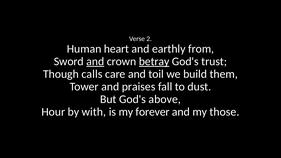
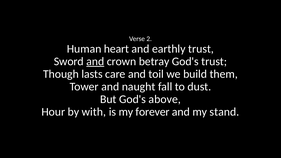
earthly from: from -> trust
betray underline: present -> none
calls: calls -> lasts
praises: praises -> naught
those: those -> stand
